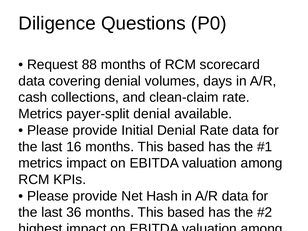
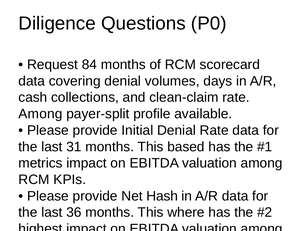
88: 88 -> 84
Metrics at (40, 114): Metrics -> Among
payer-split denial: denial -> profile
16: 16 -> 31
36 months This based: based -> where
